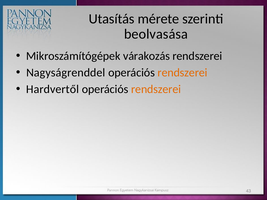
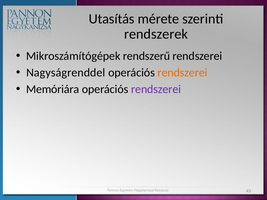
beolvasása: beolvasása -> rendszerek
várakozás: várakozás -> rendszerű
Hardvertől: Hardvertől -> Memóriára
rendszerei at (156, 89) colour: orange -> purple
